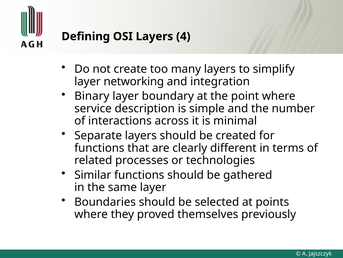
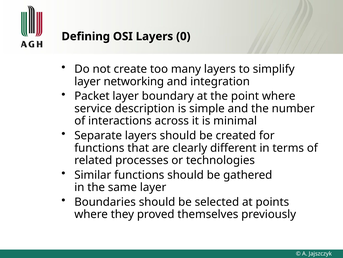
4: 4 -> 0
Binary: Binary -> Packet
